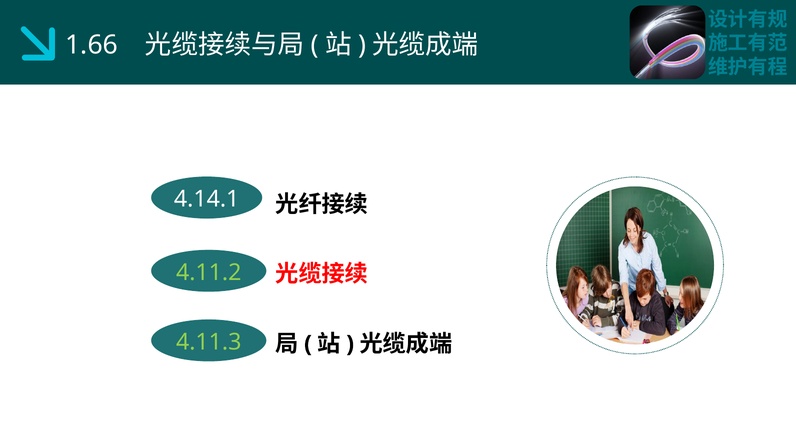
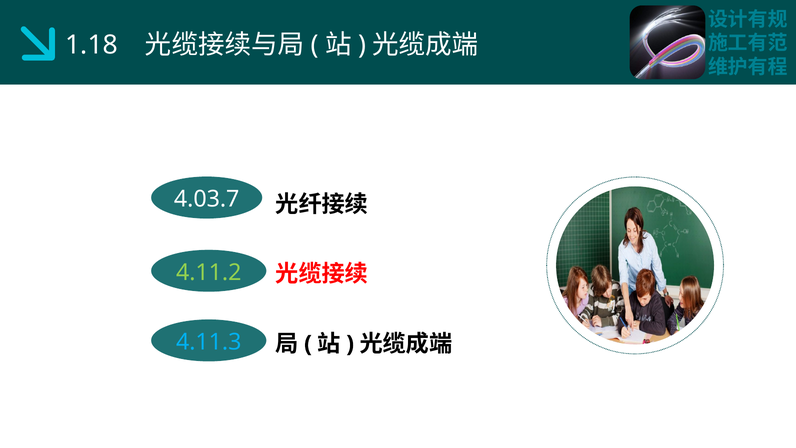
1.66: 1.66 -> 1.18
4.14.1: 4.14.1 -> 4.03.7
4.11.3 colour: light green -> light blue
